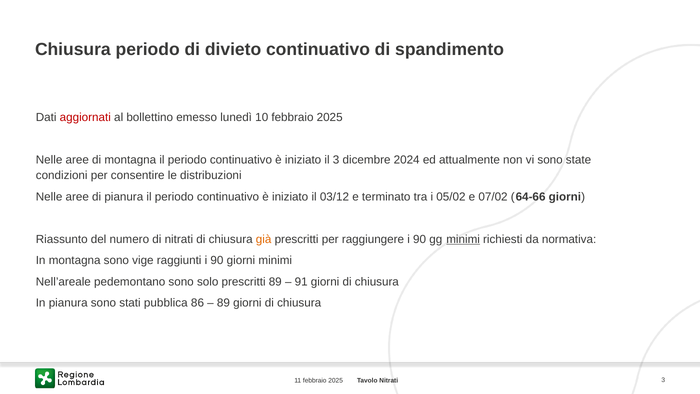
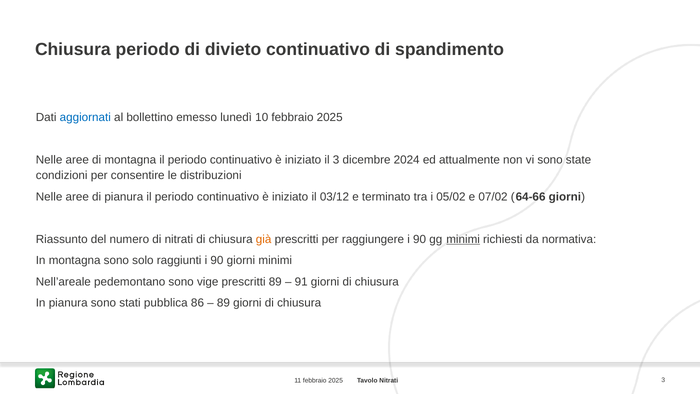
aggiornati colour: red -> blue
vige: vige -> solo
solo: solo -> vige
